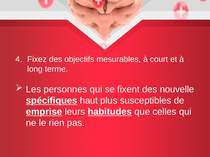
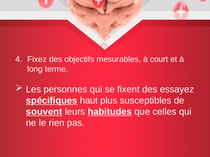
nouvelle: nouvelle -> essayez
emprise: emprise -> souvent
